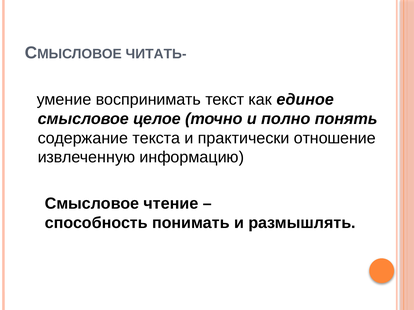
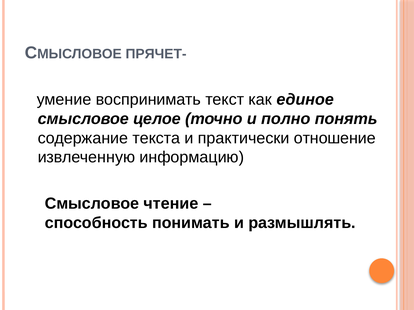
ЧИТАТЬ-: ЧИТАТЬ- -> ПРЯЧЕТ-
